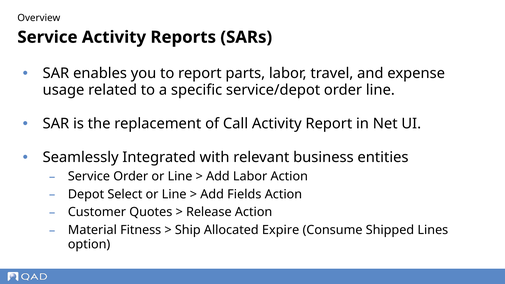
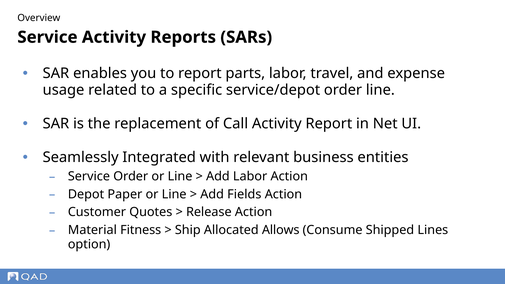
Select: Select -> Paper
Expire: Expire -> Allows
